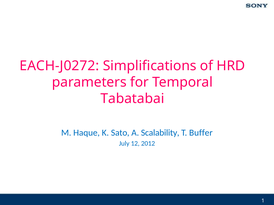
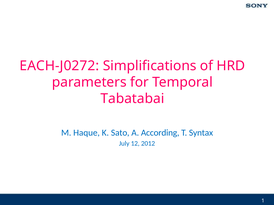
Scalability: Scalability -> According
Buffer: Buffer -> Syntax
